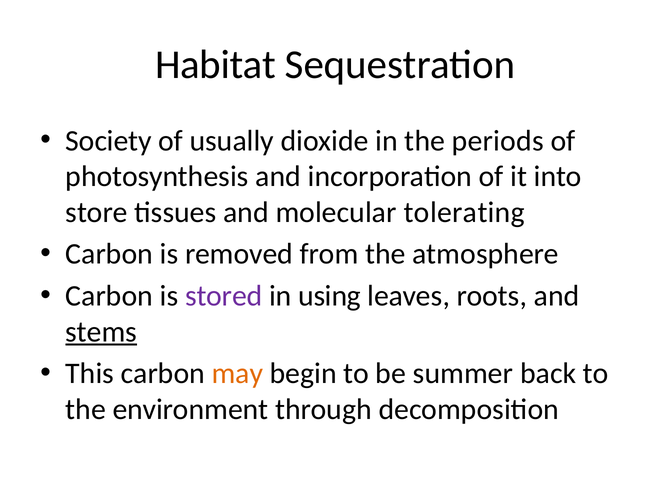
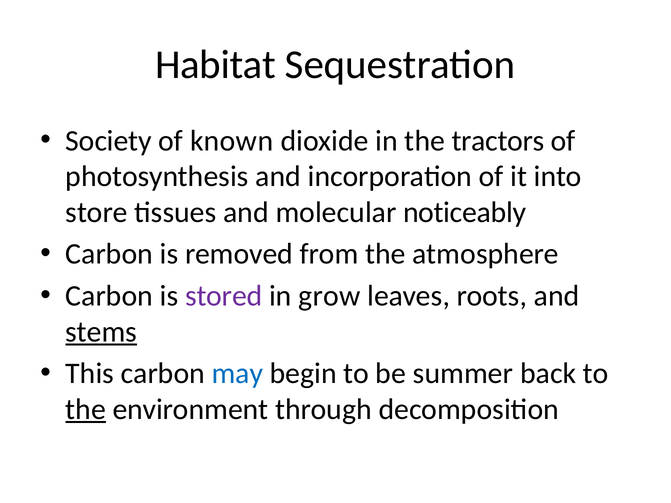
usually: usually -> known
periods: periods -> tractors
tolerating: tolerating -> noticeably
using: using -> grow
may colour: orange -> blue
the at (86, 409) underline: none -> present
